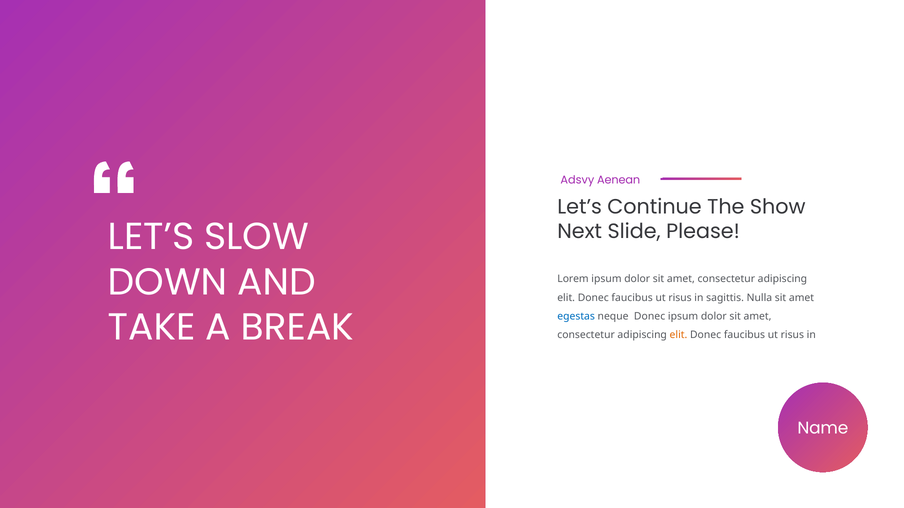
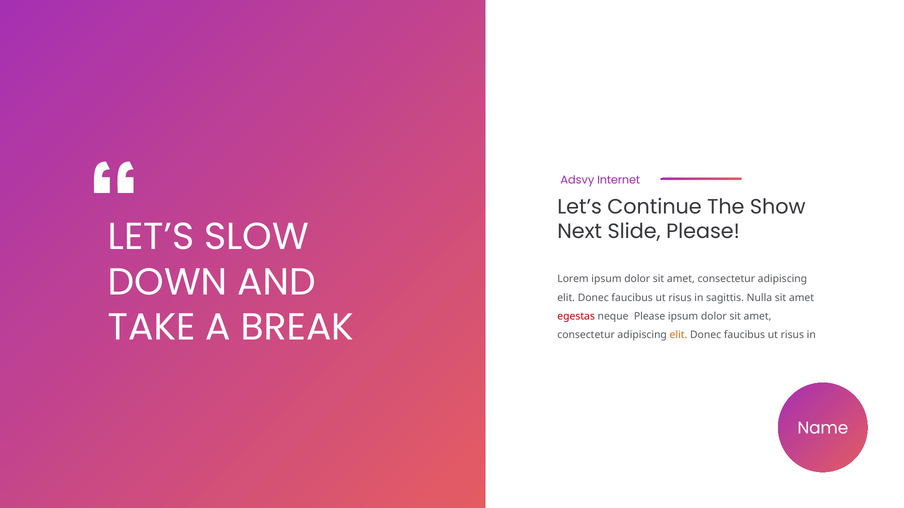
Aenean: Aenean -> Internet
egestas colour: blue -> red
neque Donec: Donec -> Please
